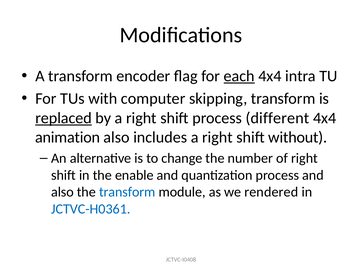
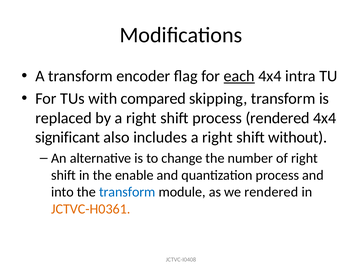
computer: computer -> compared
replaced underline: present -> none
process different: different -> rendered
animation: animation -> significant
also at (62, 192): also -> into
JCTVC-H0361 colour: blue -> orange
